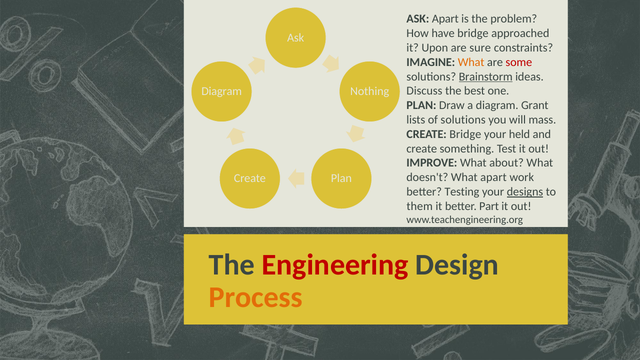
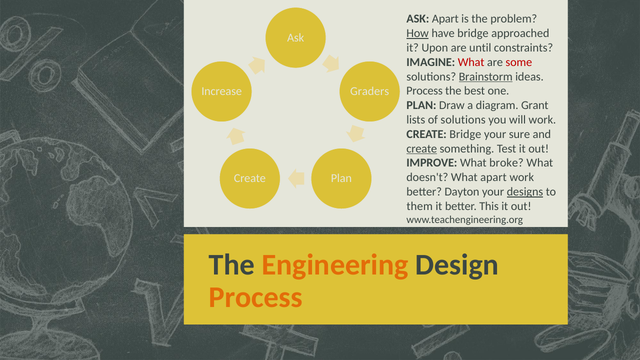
How underline: none -> present
sure: sure -> until
What at (471, 62) colour: orange -> red
Discuss at (424, 91): Discuss -> Process
Diagram at (222, 91): Diagram -> Increase
Nothing: Nothing -> Graders
will mass: mass -> work
held: held -> sure
create at (422, 149) underline: none -> present
about: about -> broke
Testing: Testing -> Dayton
Part: Part -> This
Engineering colour: red -> orange
